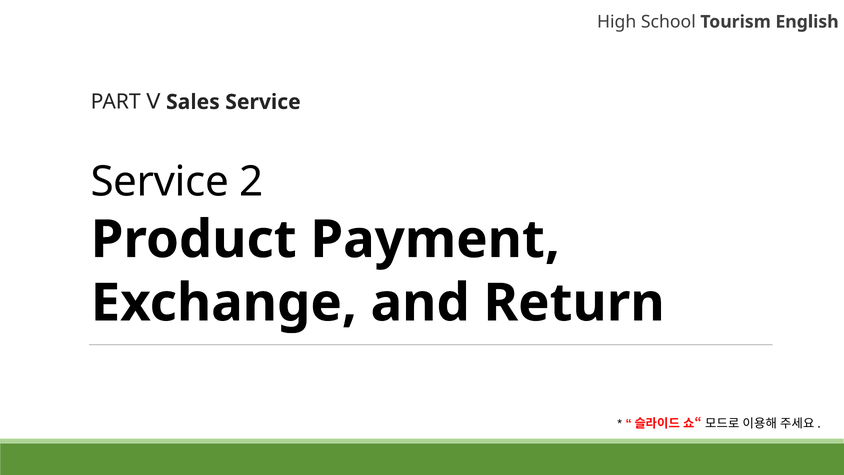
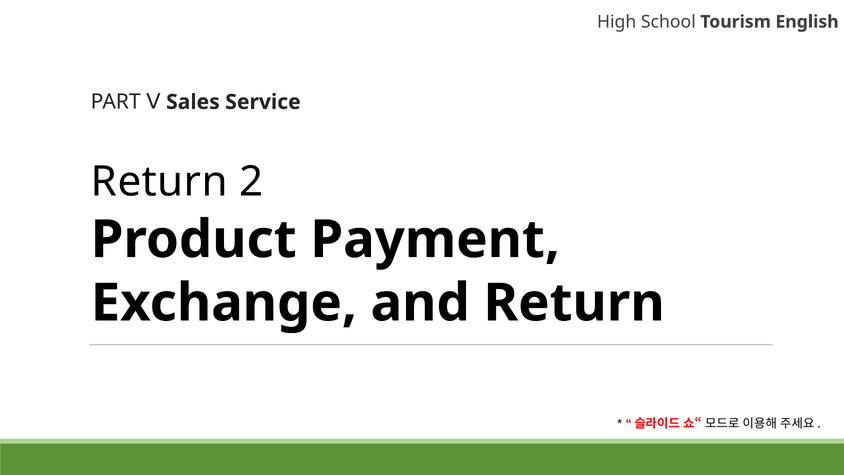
Service at (160, 182): Service -> Return
